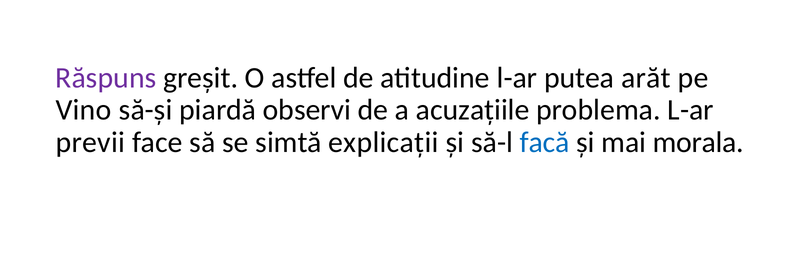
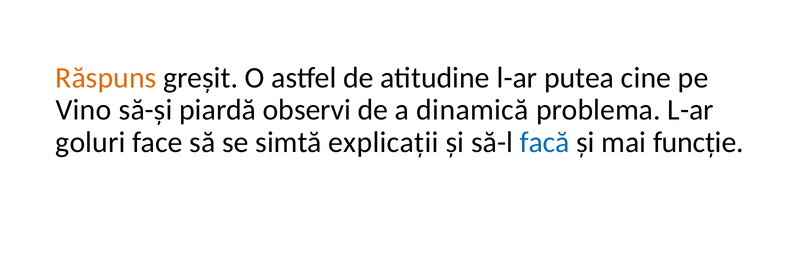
Răspuns colour: purple -> orange
arăt: arăt -> cine
acuzațiile: acuzațiile -> dinamică
previi: previi -> goluri
morala: morala -> funcție
